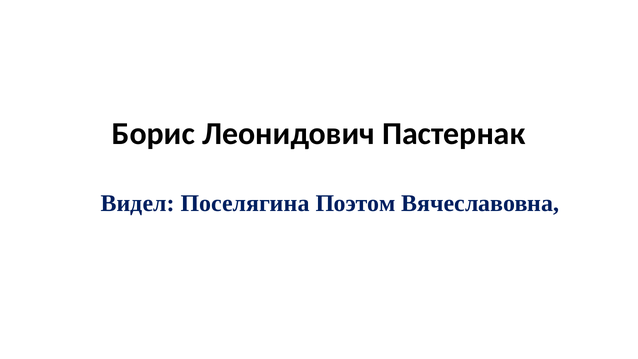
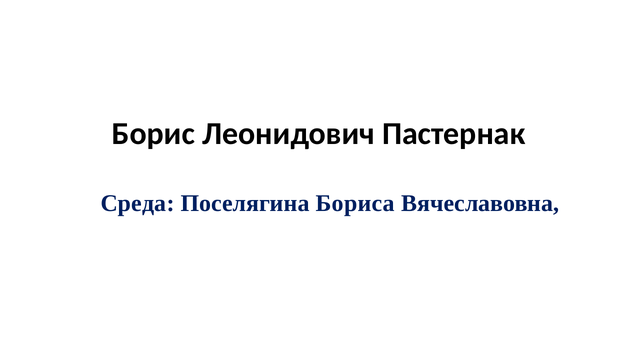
Видел at (138, 203): Видел -> Среда
Поэтом: Поэтом -> Бориса
